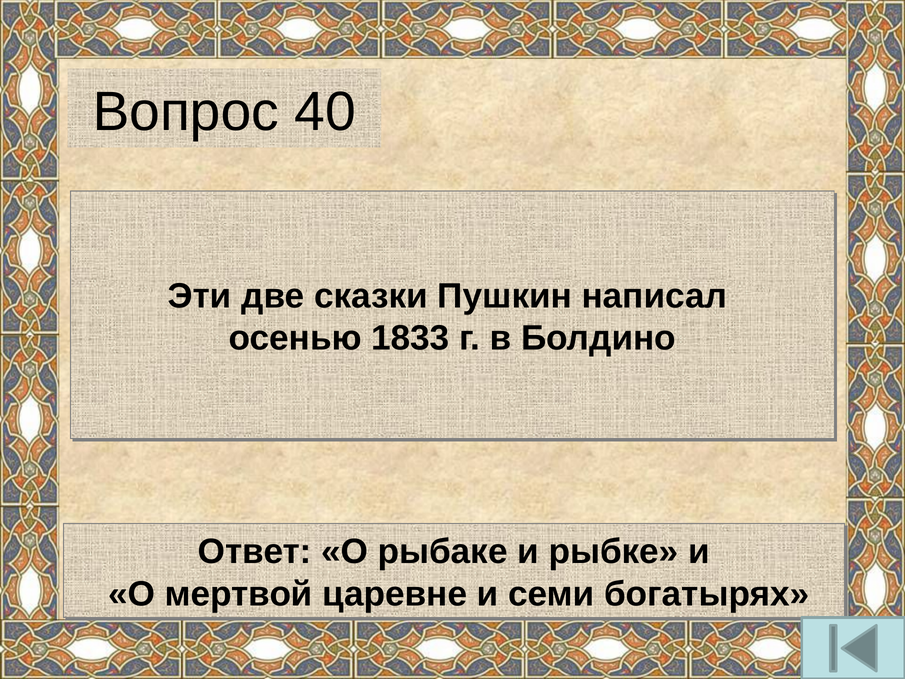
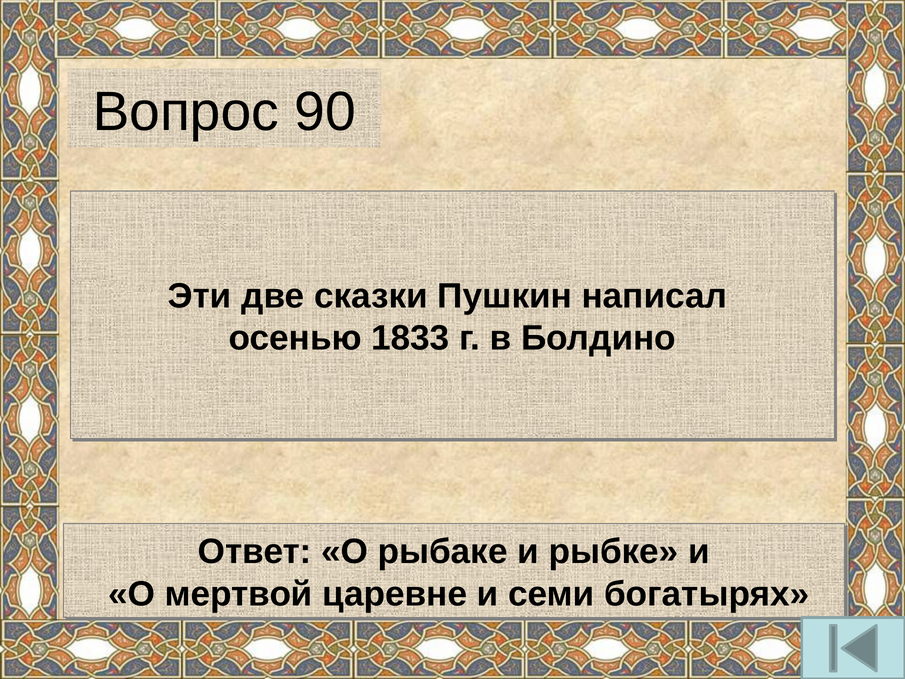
40: 40 -> 90
